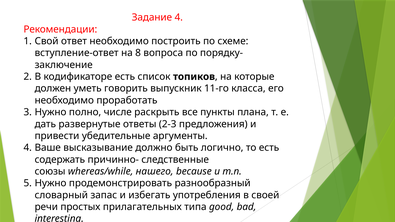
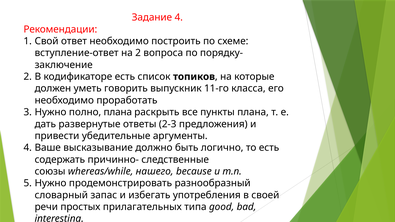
на 8: 8 -> 2
полно числе: числе -> плана
